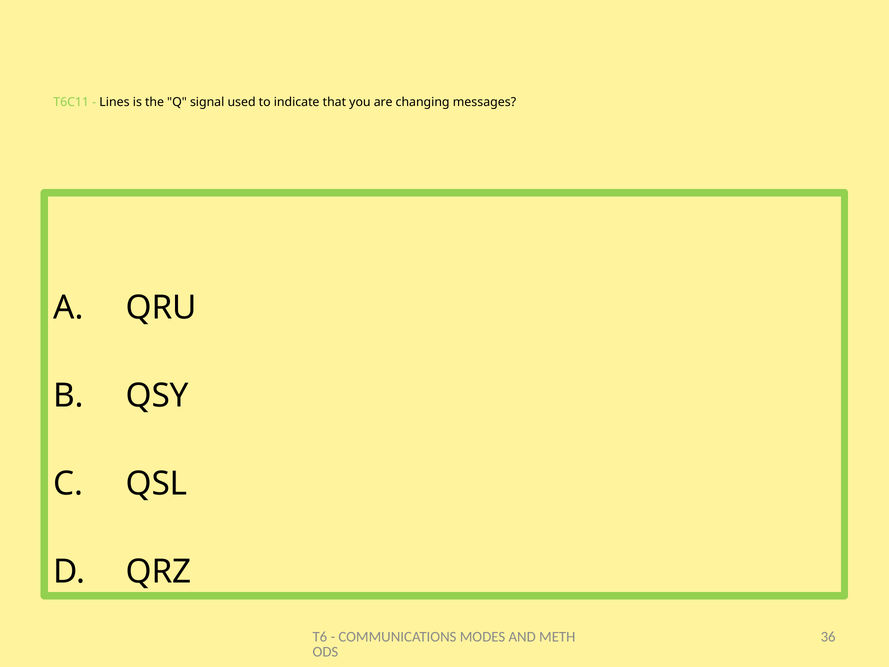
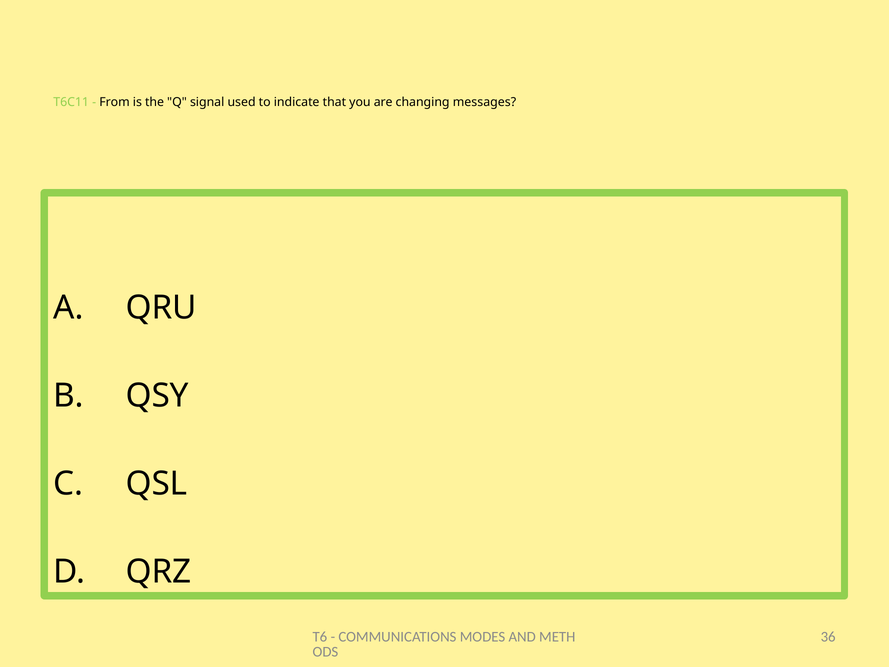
Lines: Lines -> From
